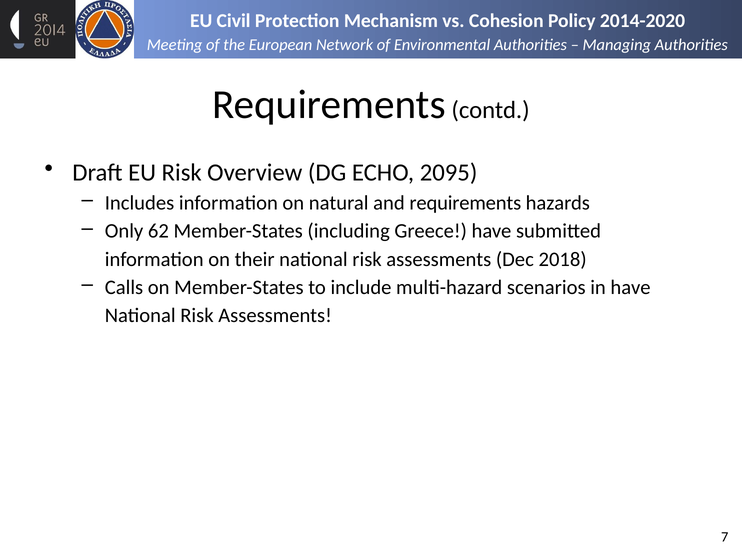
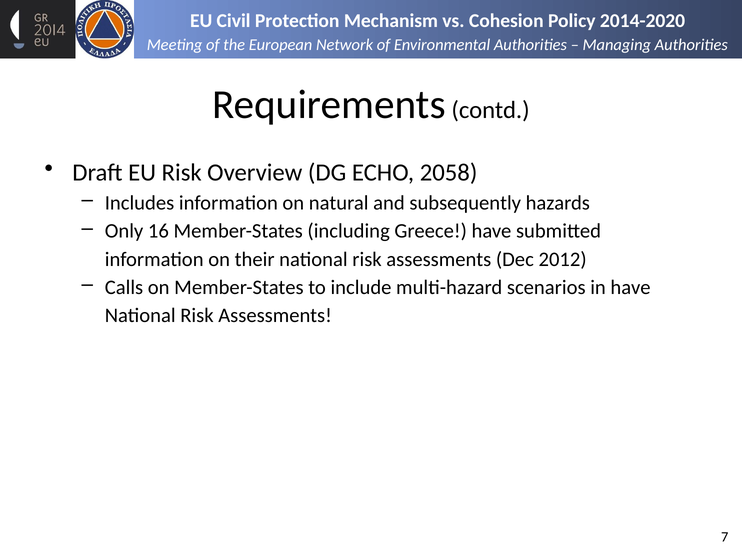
2095: 2095 -> 2058
and requirements: requirements -> subsequently
62: 62 -> 16
2018: 2018 -> 2012
